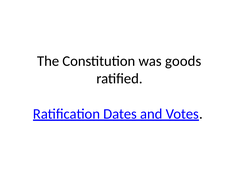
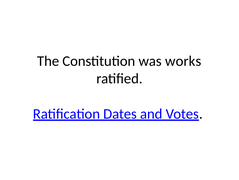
goods: goods -> works
